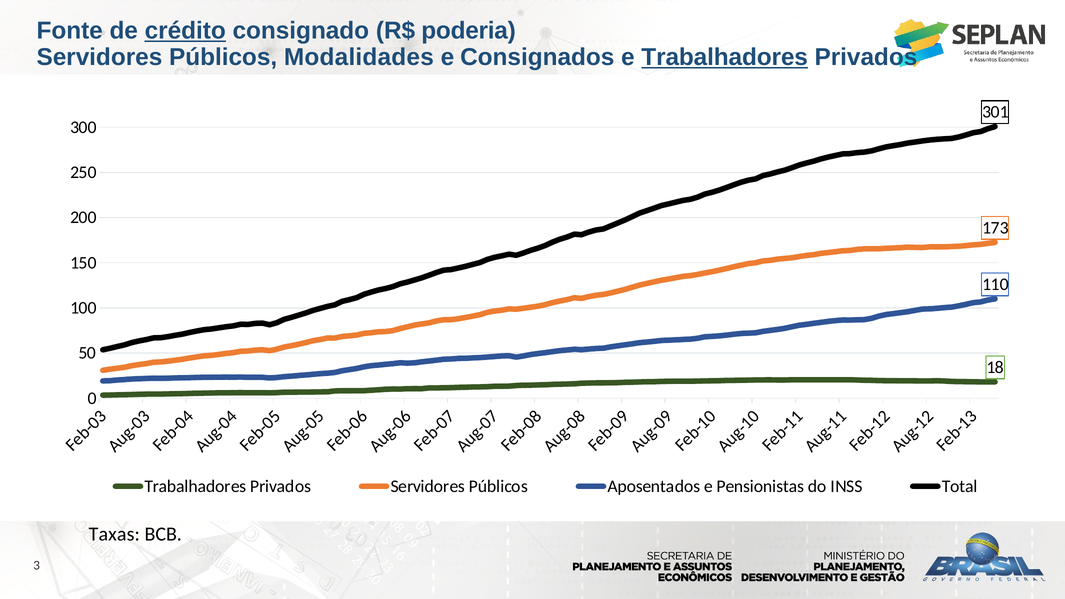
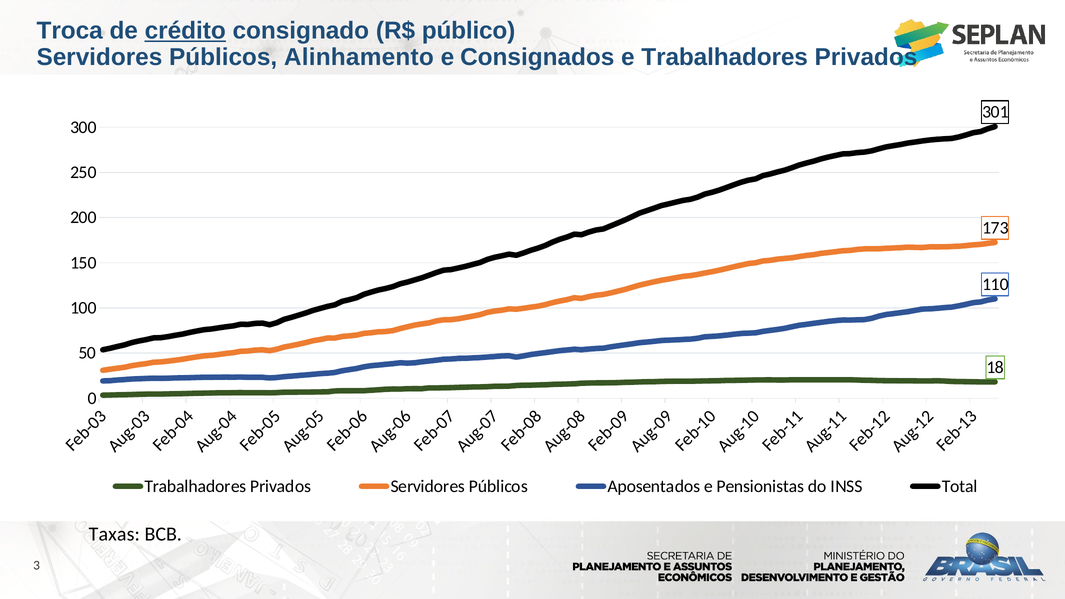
Fonte: Fonte -> Troca
poderia: poderia -> público
Modalidades: Modalidades -> Alinhamento
Trabalhadores at (725, 57) underline: present -> none
